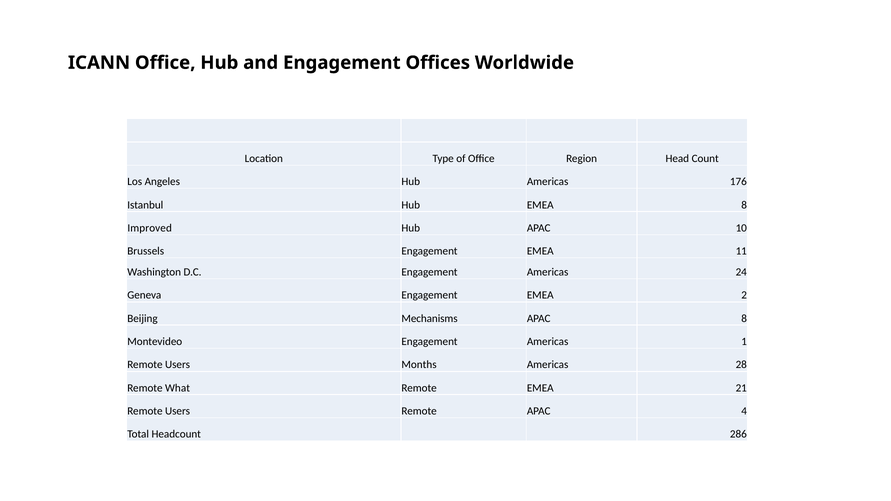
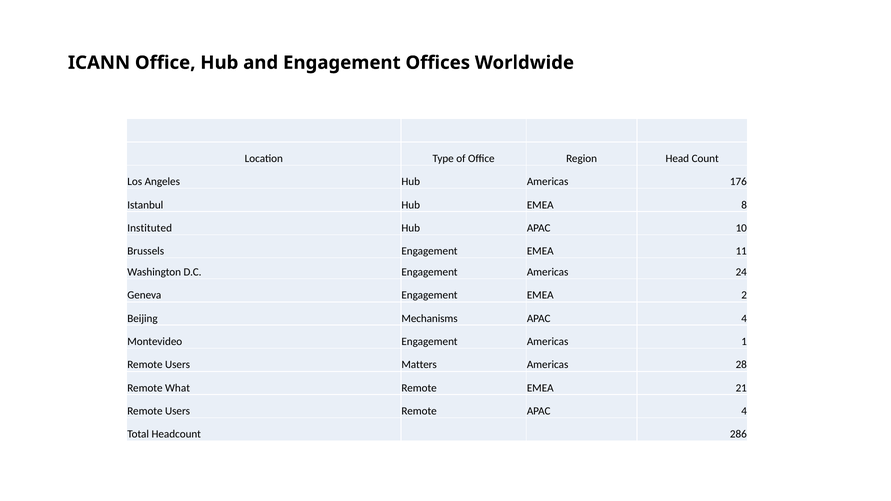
Improved: Improved -> Instituted
8 at (744, 319): 8 -> 4
Months: Months -> Matters
